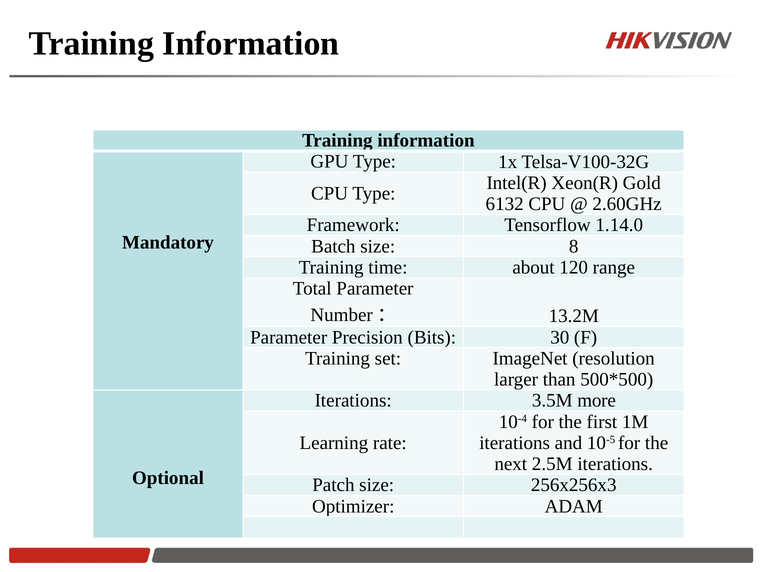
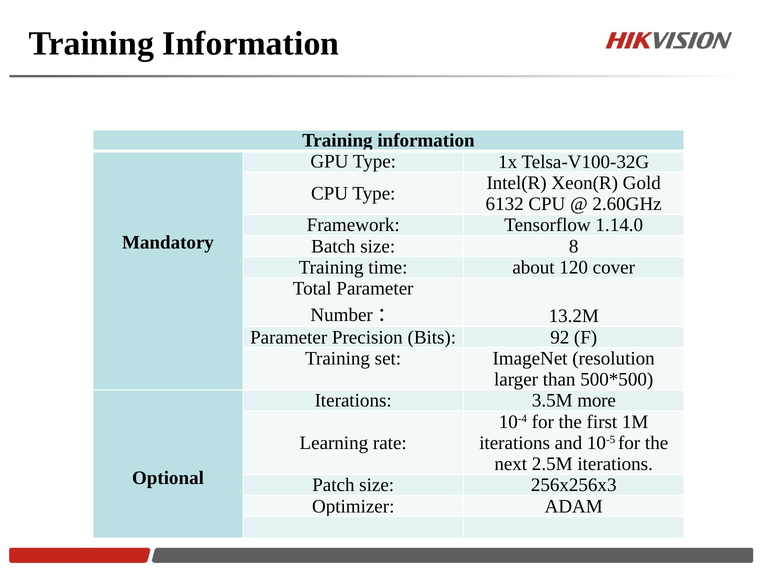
range: range -> cover
30: 30 -> 92
